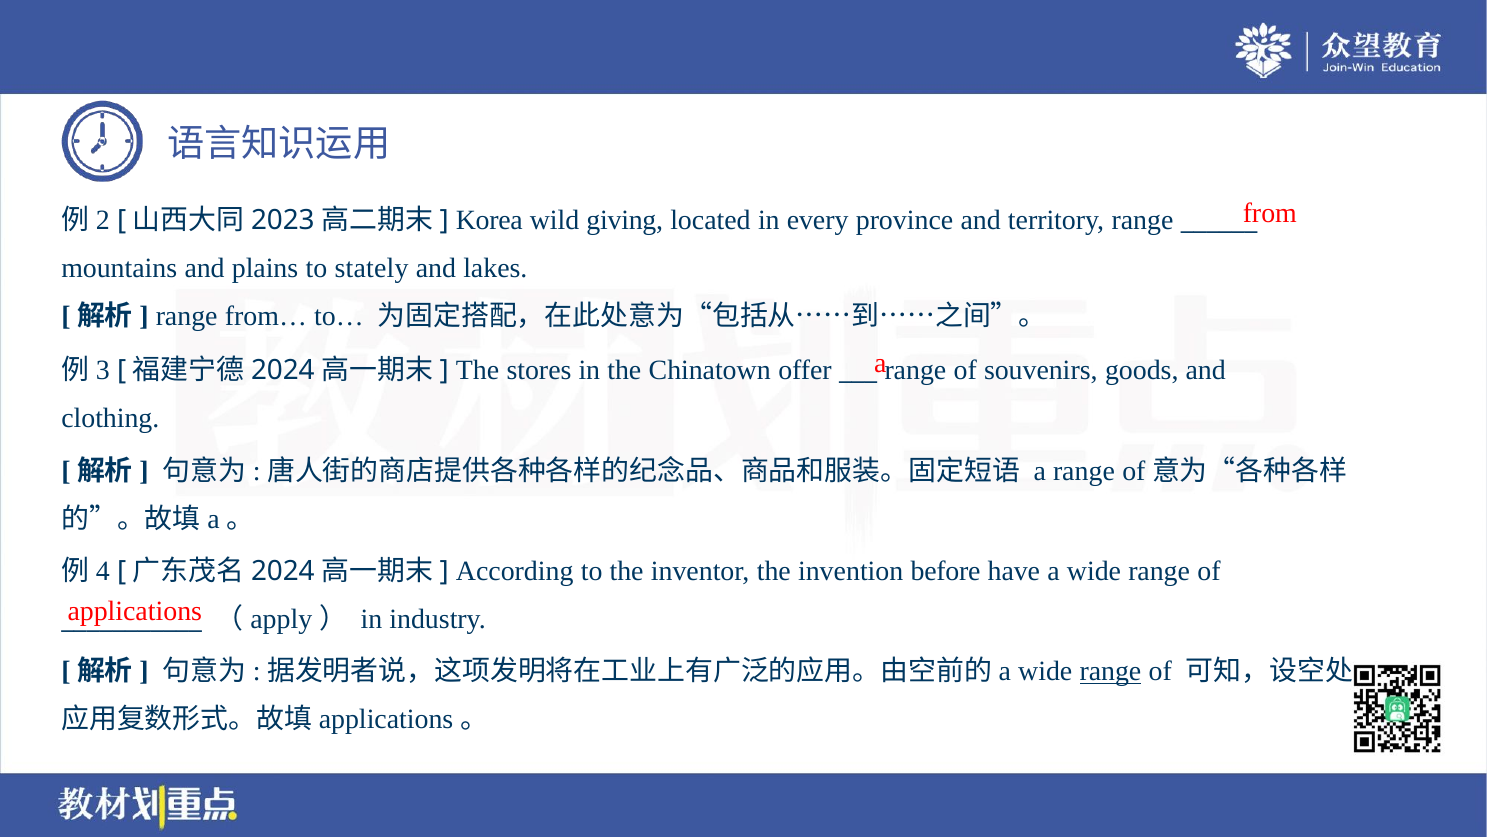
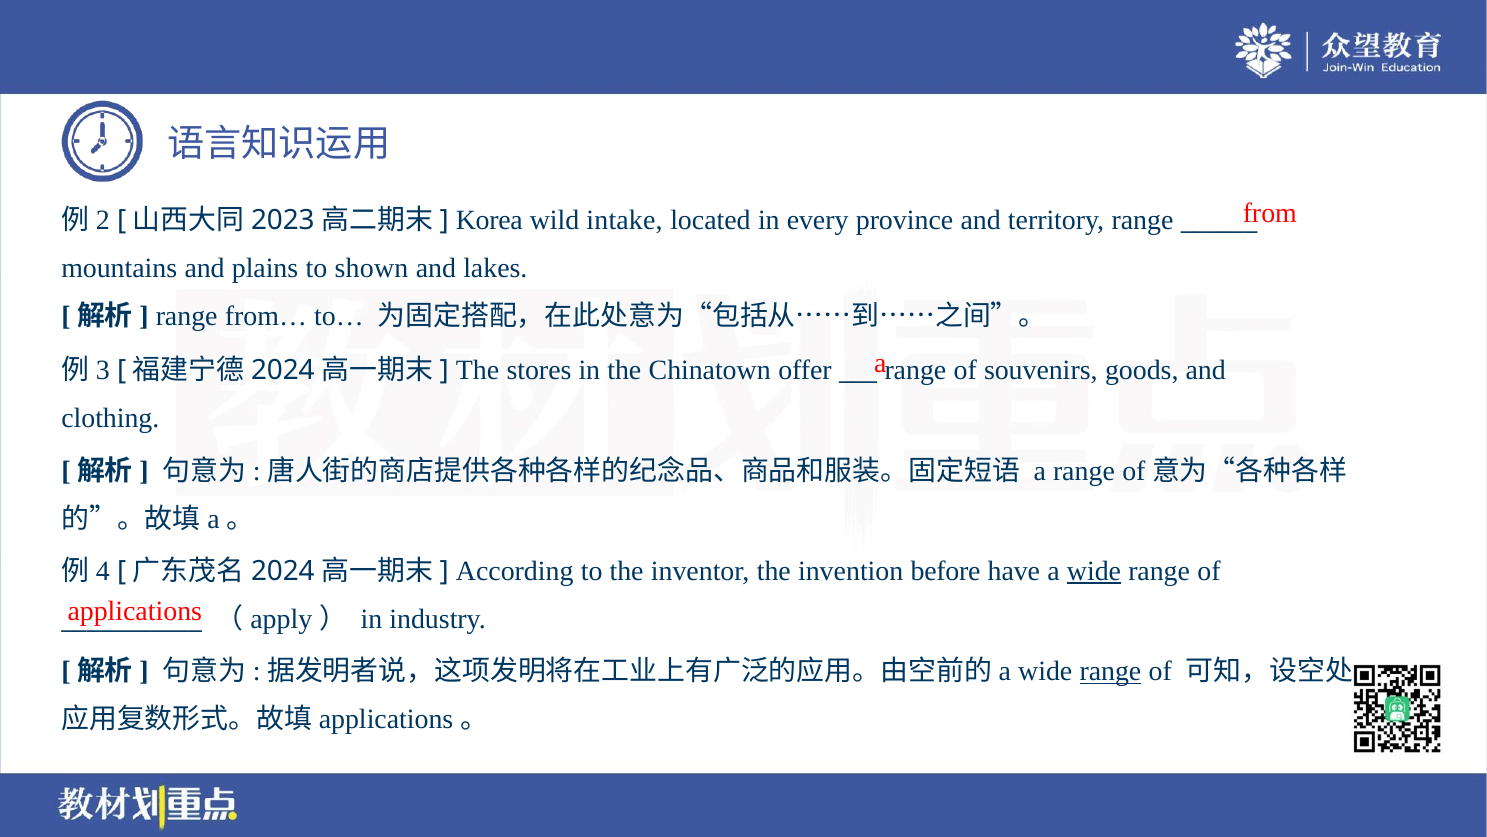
giving: giving -> intake
stately: stately -> shown
wide at (1094, 571) underline: none -> present
